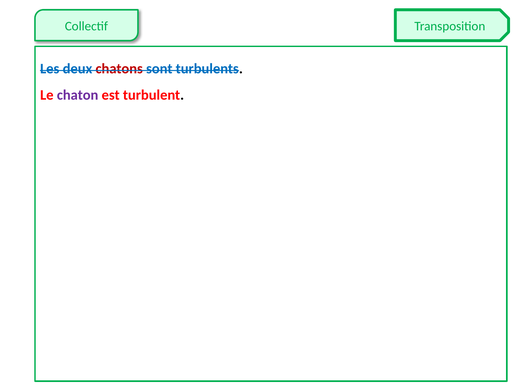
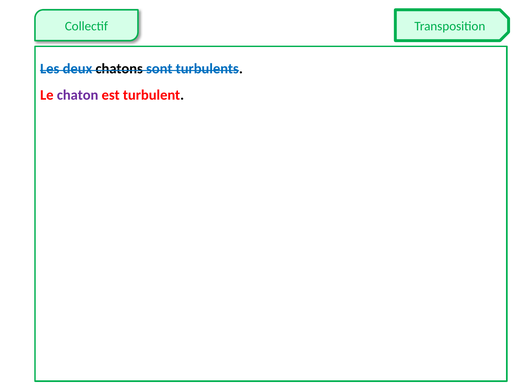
chatons colour: red -> black
